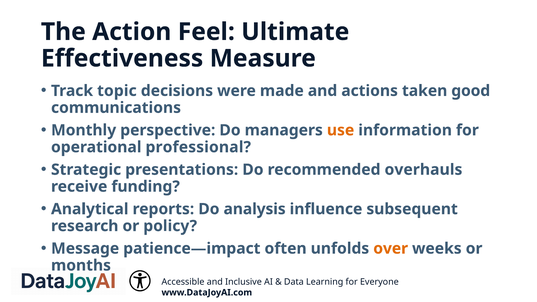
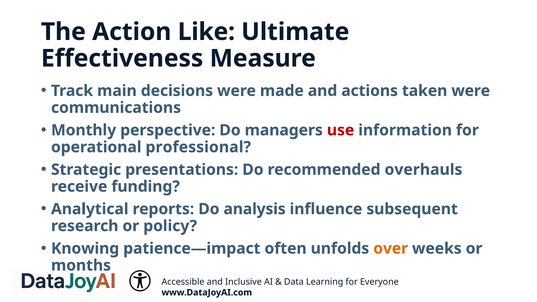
Feel: Feel -> Like
topic: topic -> main
taken good: good -> were
use colour: orange -> red
Message: Message -> Knowing
